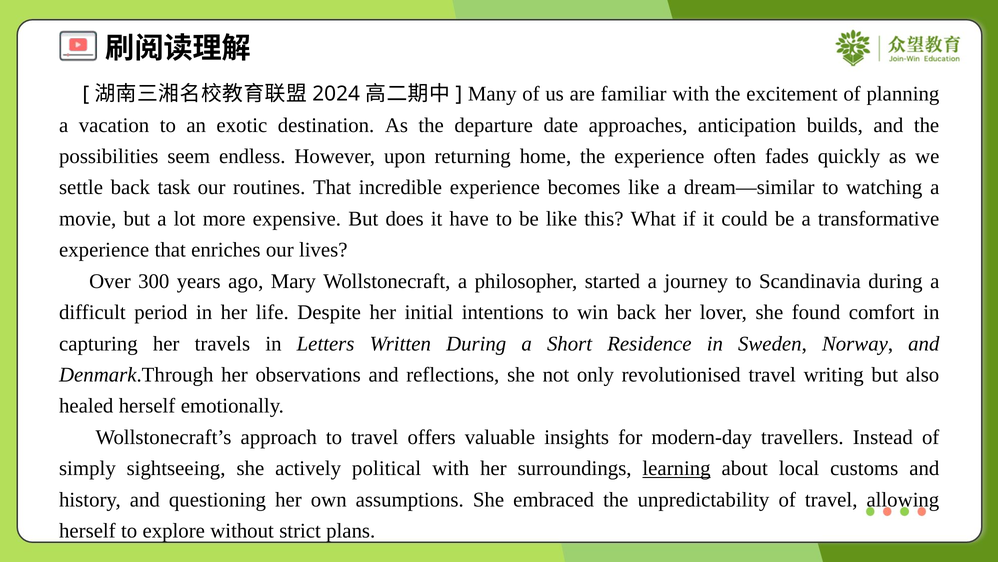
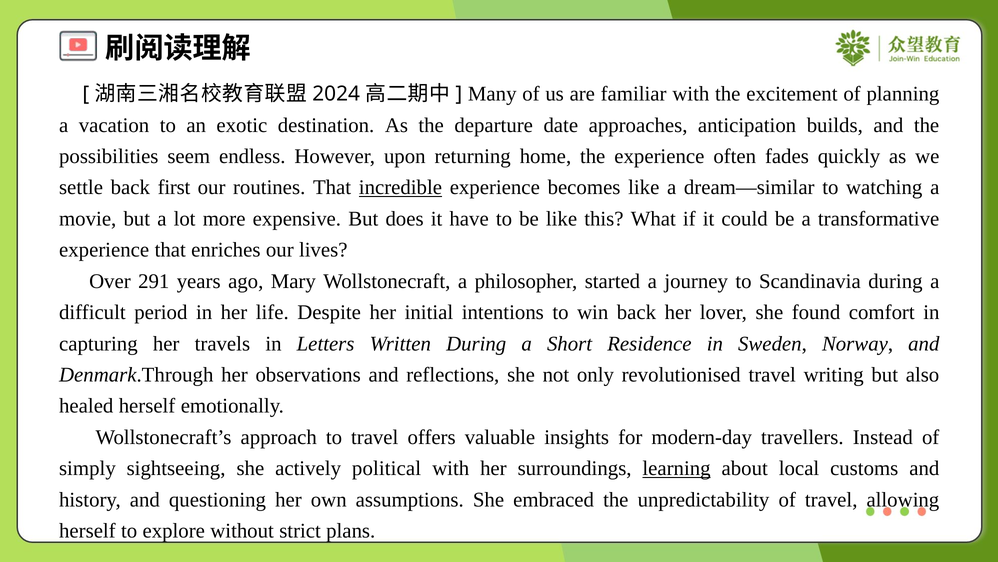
task: task -> first
incredible underline: none -> present
300: 300 -> 291
